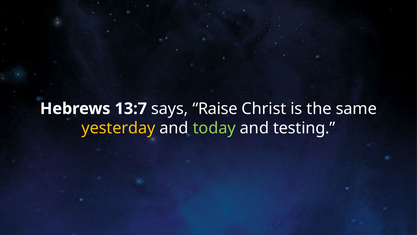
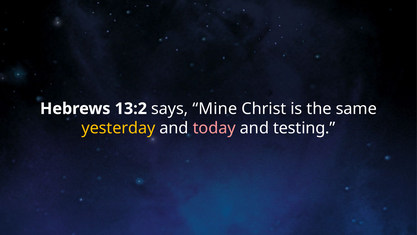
13:7: 13:7 -> 13:2
Raise: Raise -> Mine
today colour: light green -> pink
